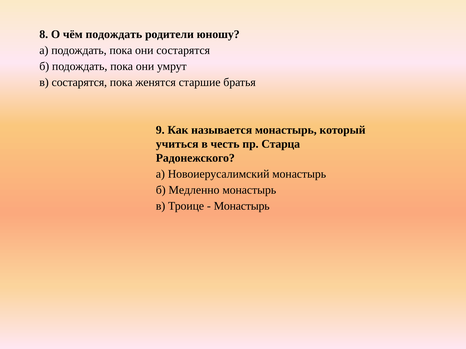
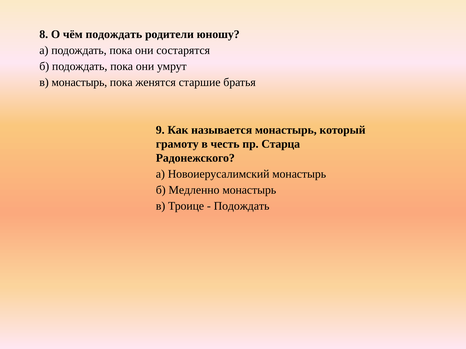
в состарятся: состарятся -> монастырь
учиться: учиться -> грамоту
Монастырь at (242, 206): Монастырь -> Подождать
